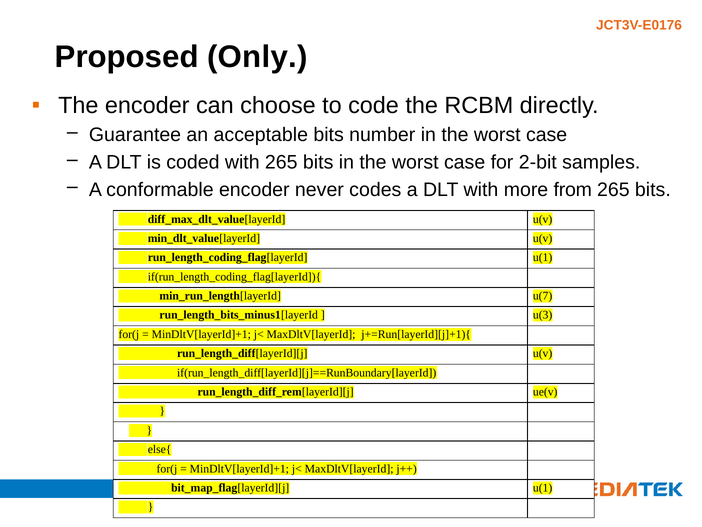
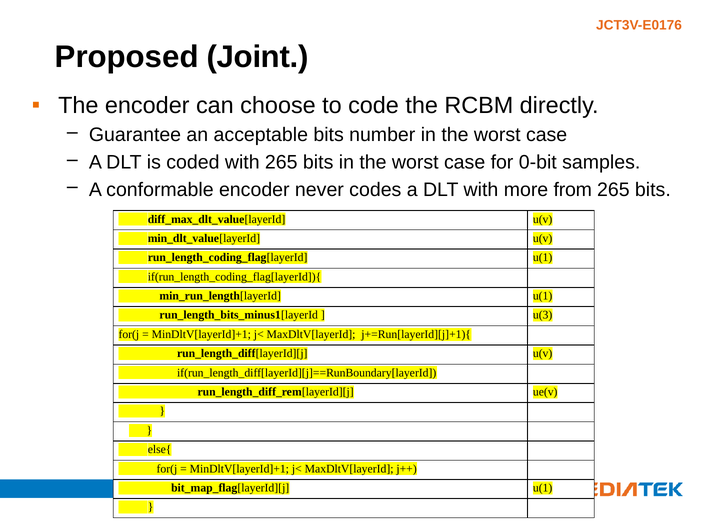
Only: Only -> Joint
2-bit: 2-bit -> 0-bit
u(7 at (543, 296): u(7 -> u(1
